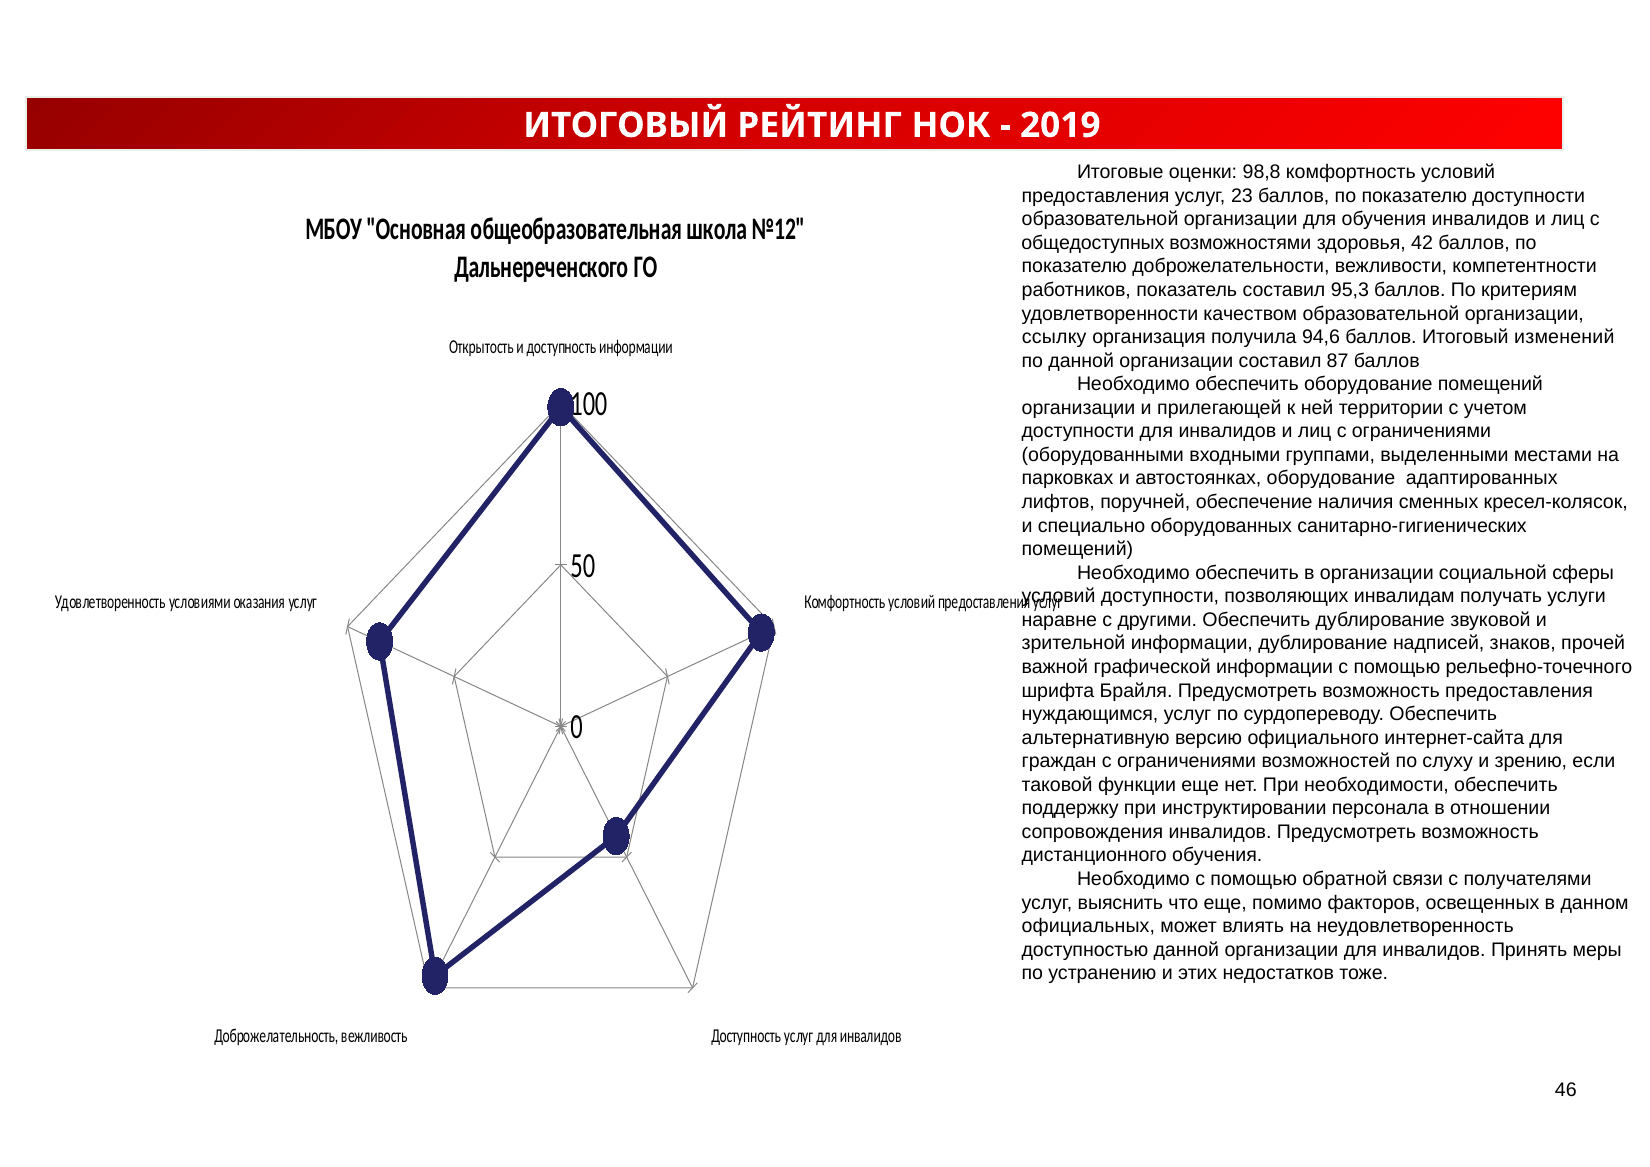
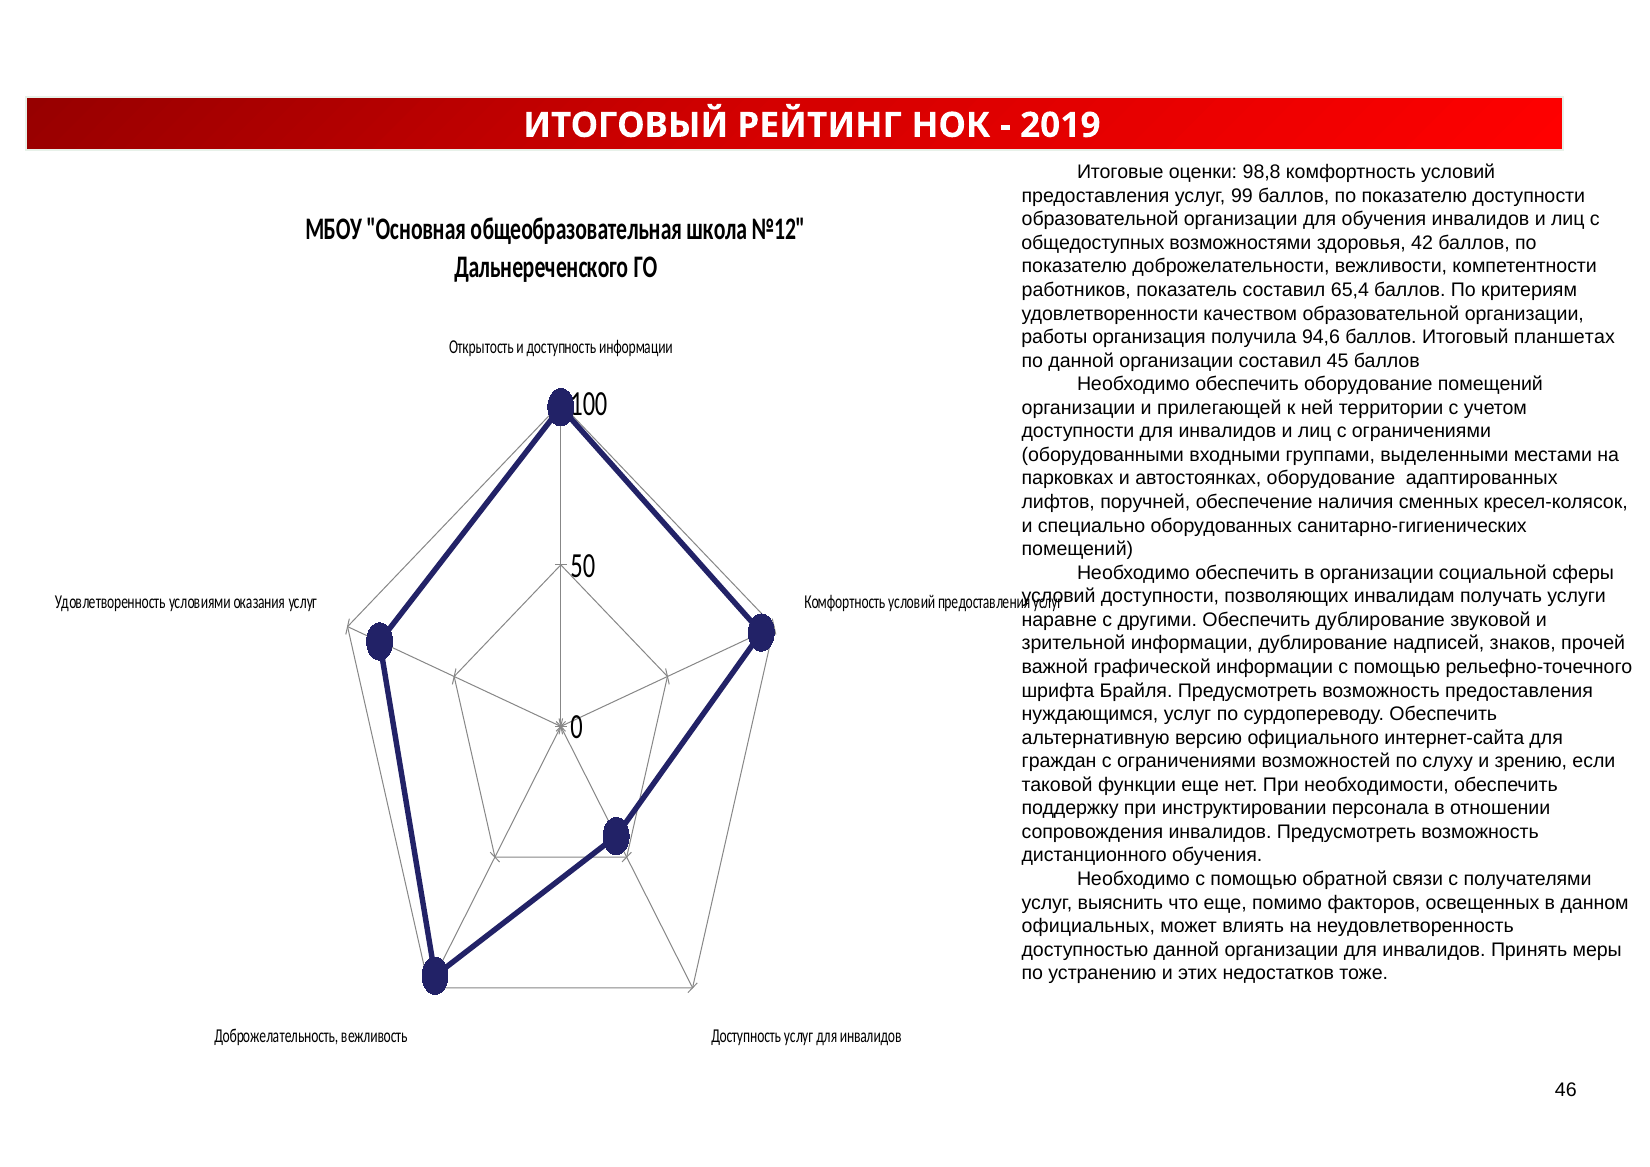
23: 23 -> 99
95,3: 95,3 -> 65,4
ссылку: ссылку -> работы
изменений: изменений -> планшетах
87: 87 -> 45
